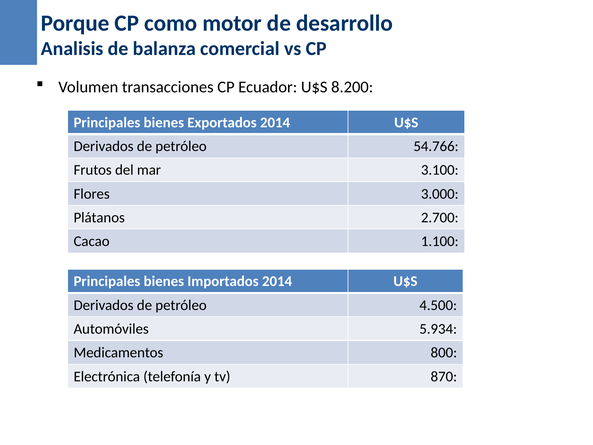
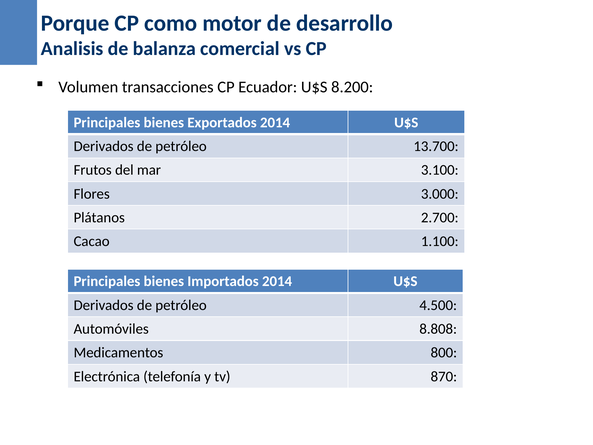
54.766: 54.766 -> 13.700
5.934: 5.934 -> 8.808
